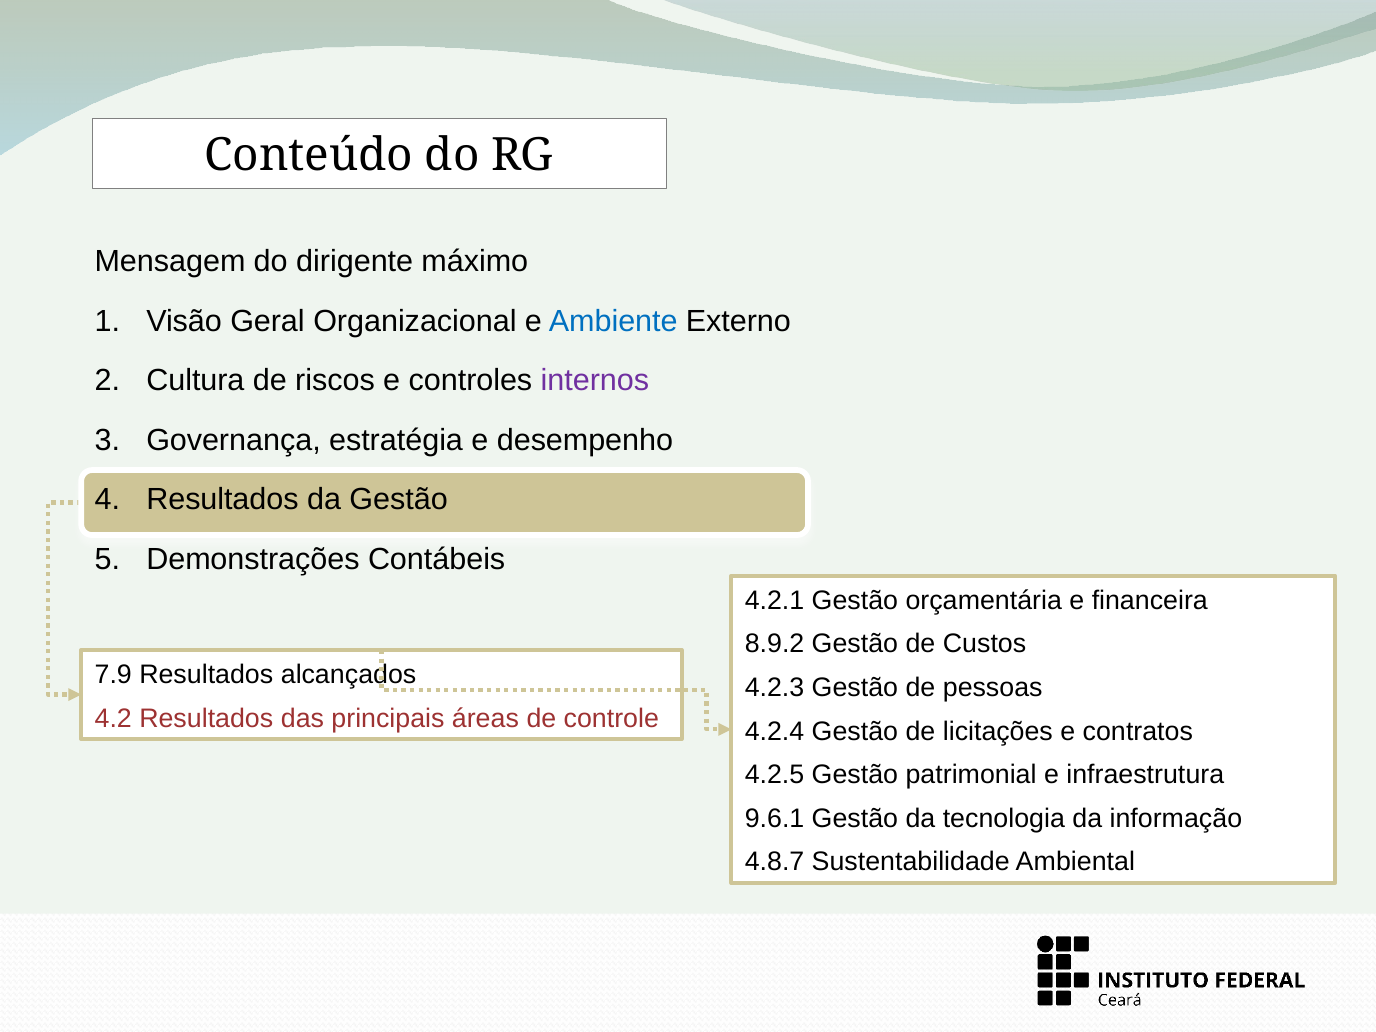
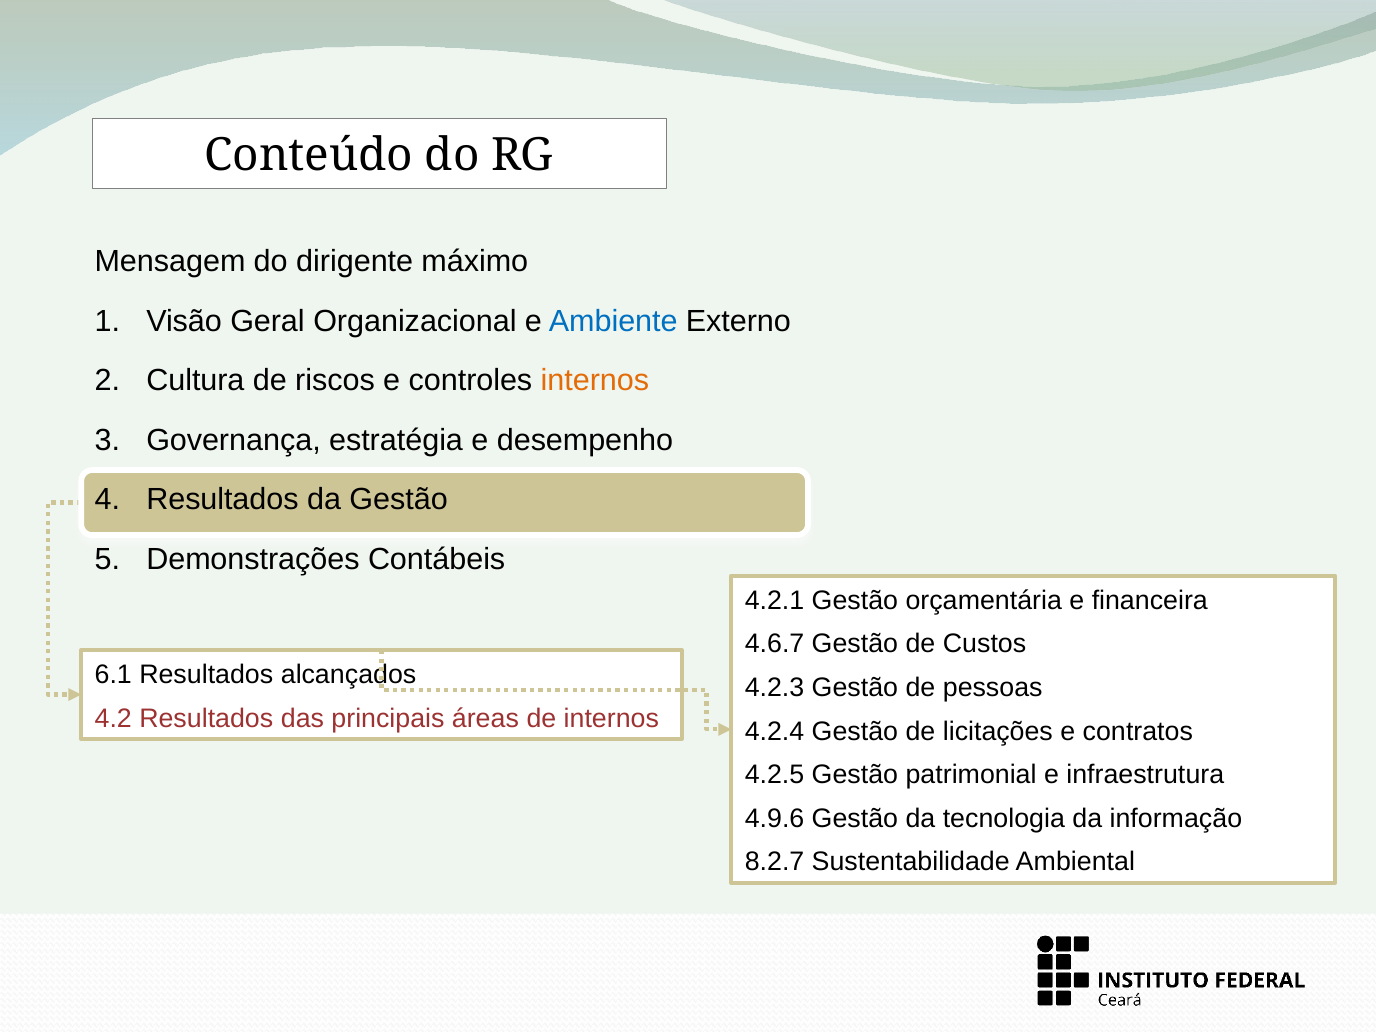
internos at (595, 381) colour: purple -> orange
8.9.2: 8.9.2 -> 4.6.7
7.9: 7.9 -> 6.1
de controle: controle -> internos
9.6.1: 9.6.1 -> 4.9.6
4.8.7: 4.8.7 -> 8.2.7
